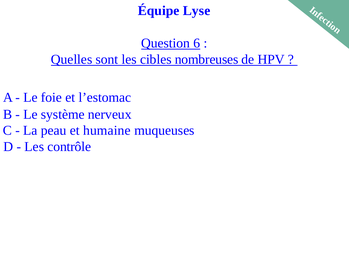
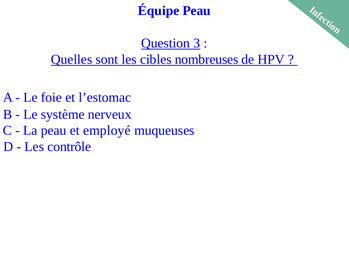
Équipe Lyse: Lyse -> Peau
6: 6 -> 3
humaine: humaine -> employé
